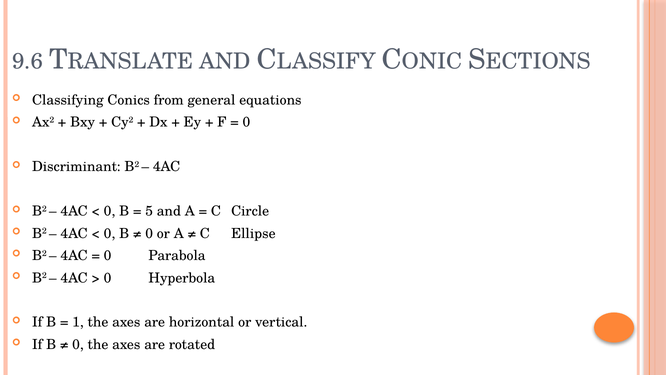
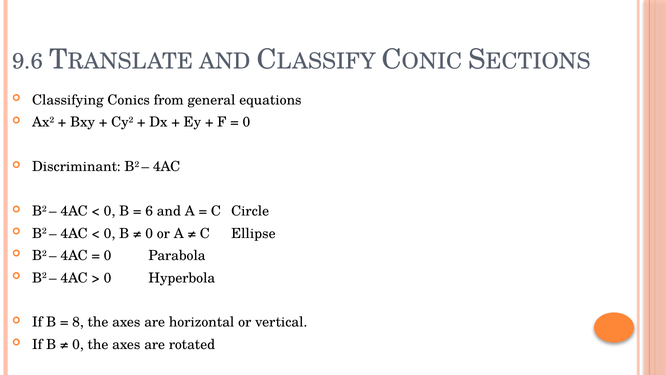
5: 5 -> 6
1: 1 -> 8
